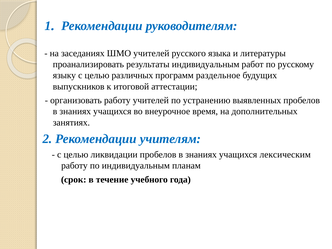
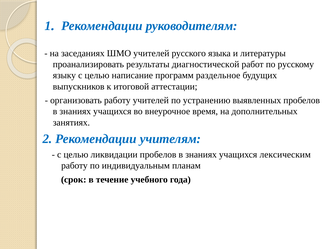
результаты индивидуальным: индивидуальным -> диагностической
различных: различных -> написание
